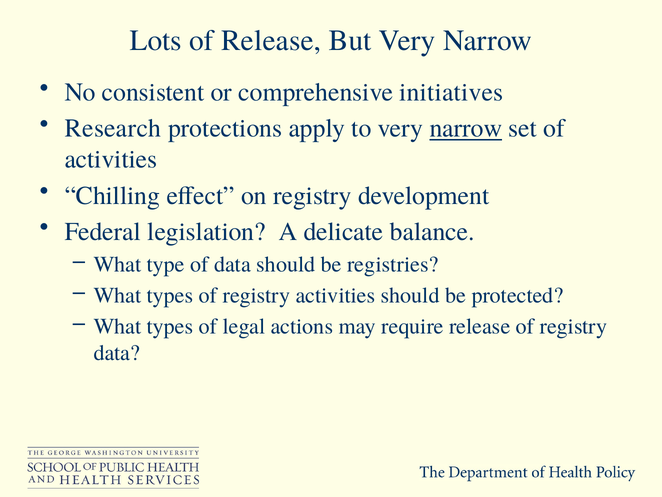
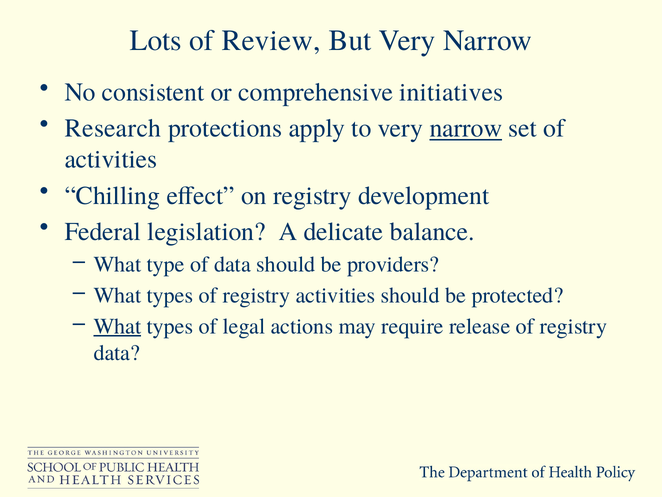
of Release: Release -> Review
registries: registries -> providers
What at (117, 326) underline: none -> present
